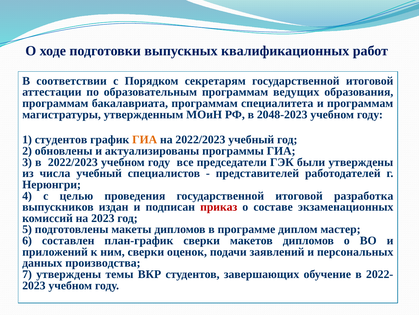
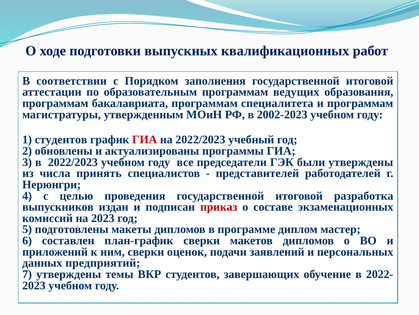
секретарям: секретарям -> заполнения
2048-2023: 2048-2023 -> 2002-2023
ГИА at (145, 139) colour: orange -> red
числа учебный: учебный -> принять
производства: производства -> предприятий
